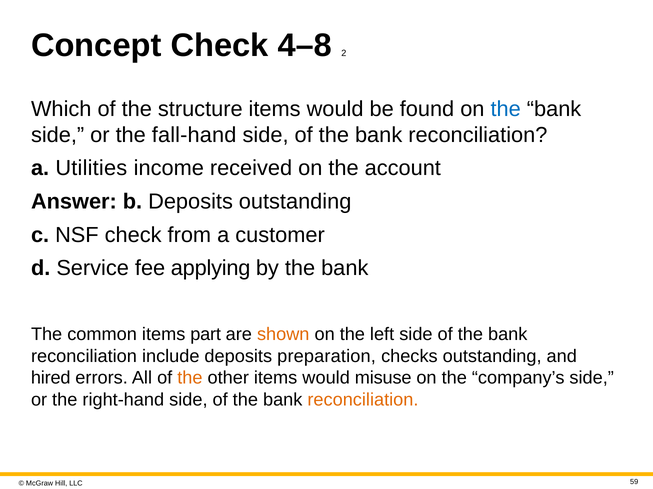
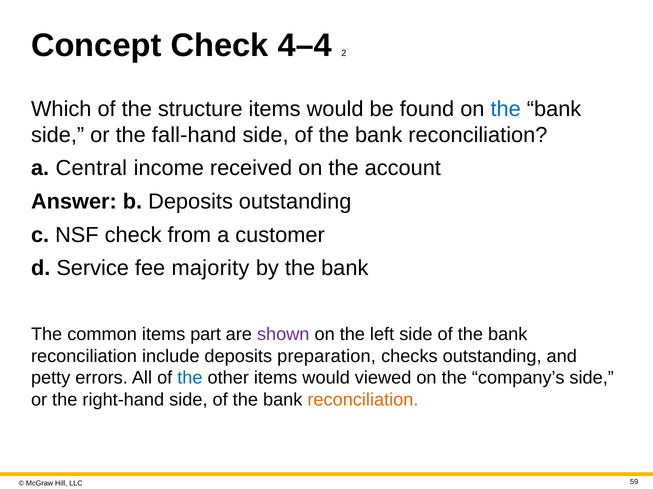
4–8: 4–8 -> 4–4
Utilities: Utilities -> Central
applying: applying -> majority
shown colour: orange -> purple
hired: hired -> petty
the at (190, 378) colour: orange -> blue
misuse: misuse -> viewed
